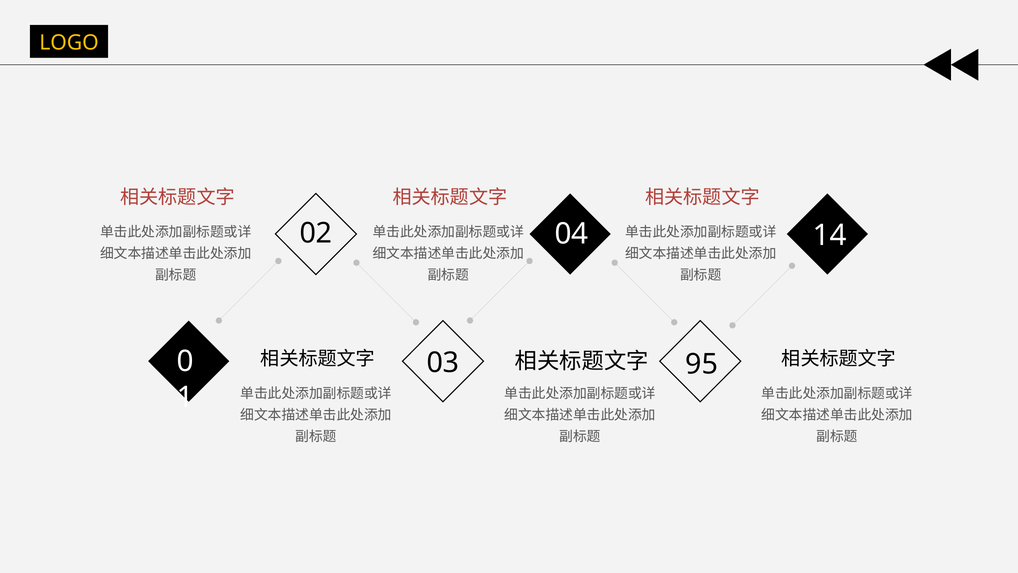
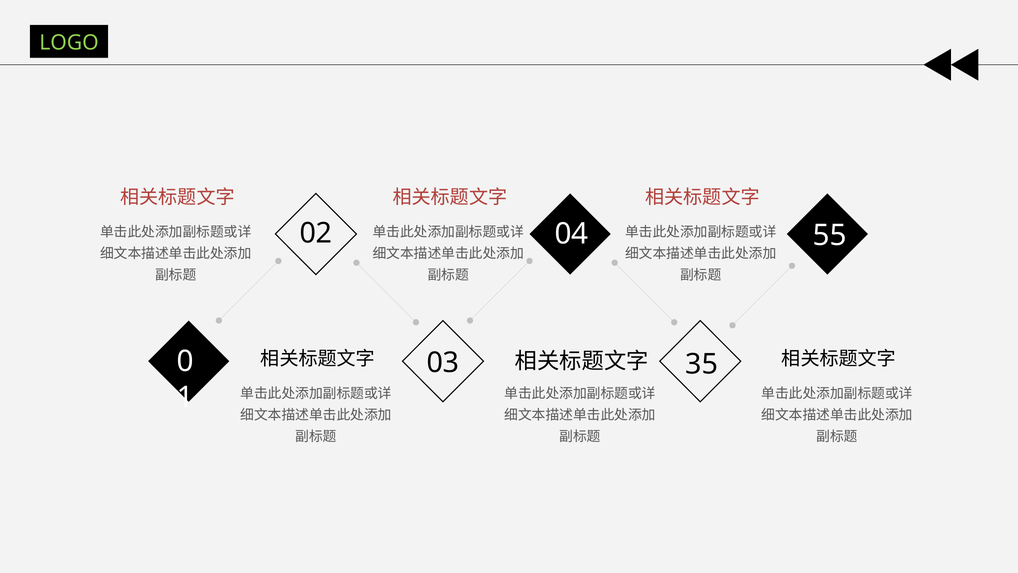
LOGO colour: yellow -> light green
14: 14 -> 55
95: 95 -> 35
